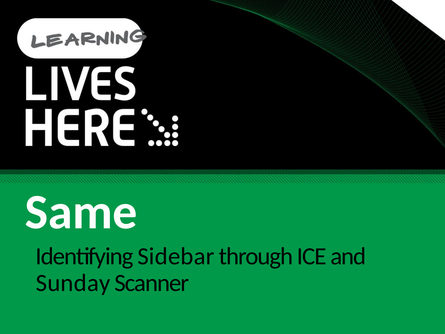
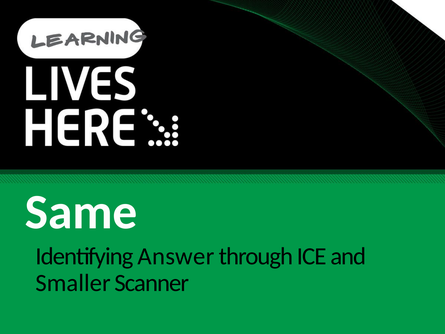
Sidebar: Sidebar -> Answer
Sunday: Sunday -> Smaller
